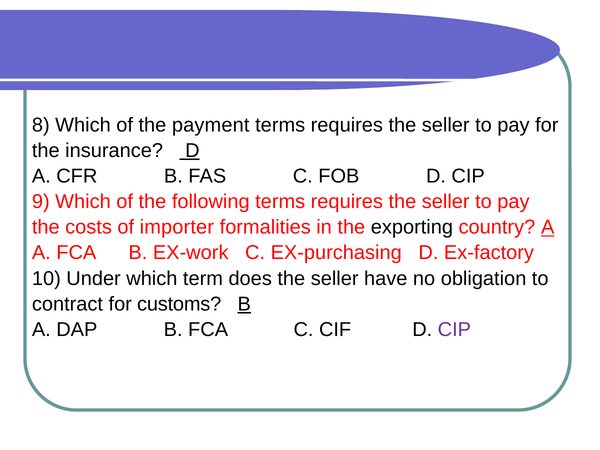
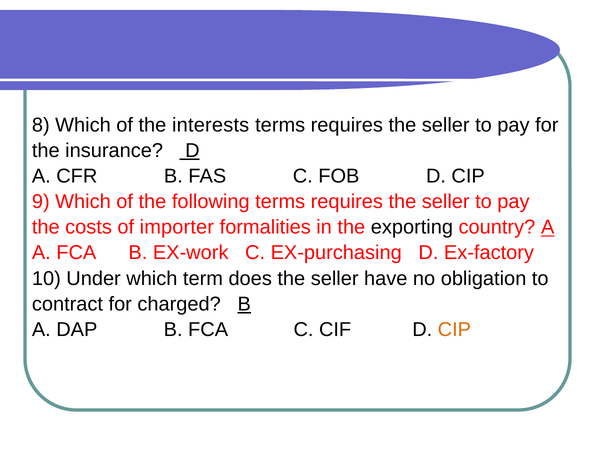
payment: payment -> interests
customs: customs -> charged
CIP at (454, 330) colour: purple -> orange
